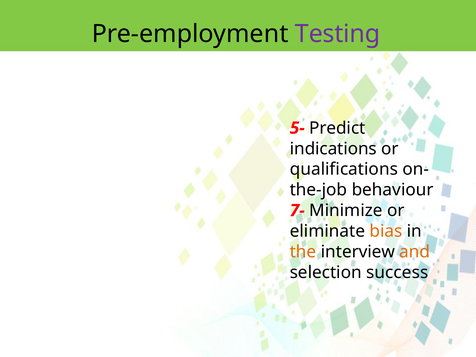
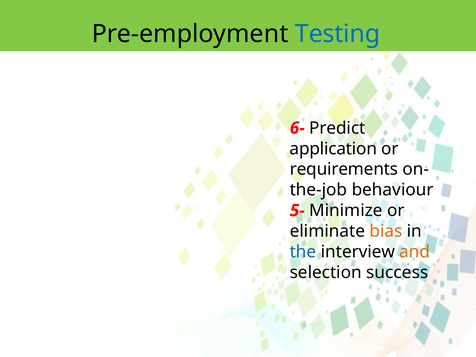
Testing colour: purple -> blue
5-: 5- -> 6-
indications: indications -> application
qualifications: qualifications -> requirements
7-: 7- -> 5-
the colour: orange -> blue
